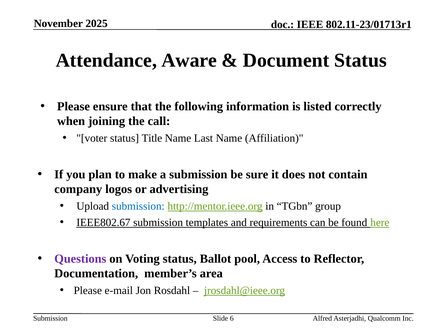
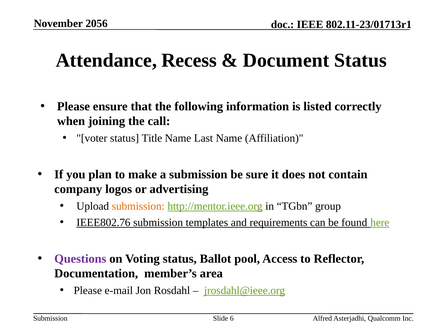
2025: 2025 -> 2056
Aware: Aware -> Recess
submission at (138, 206) colour: blue -> orange
IEEE802.67: IEEE802.67 -> IEEE802.76
